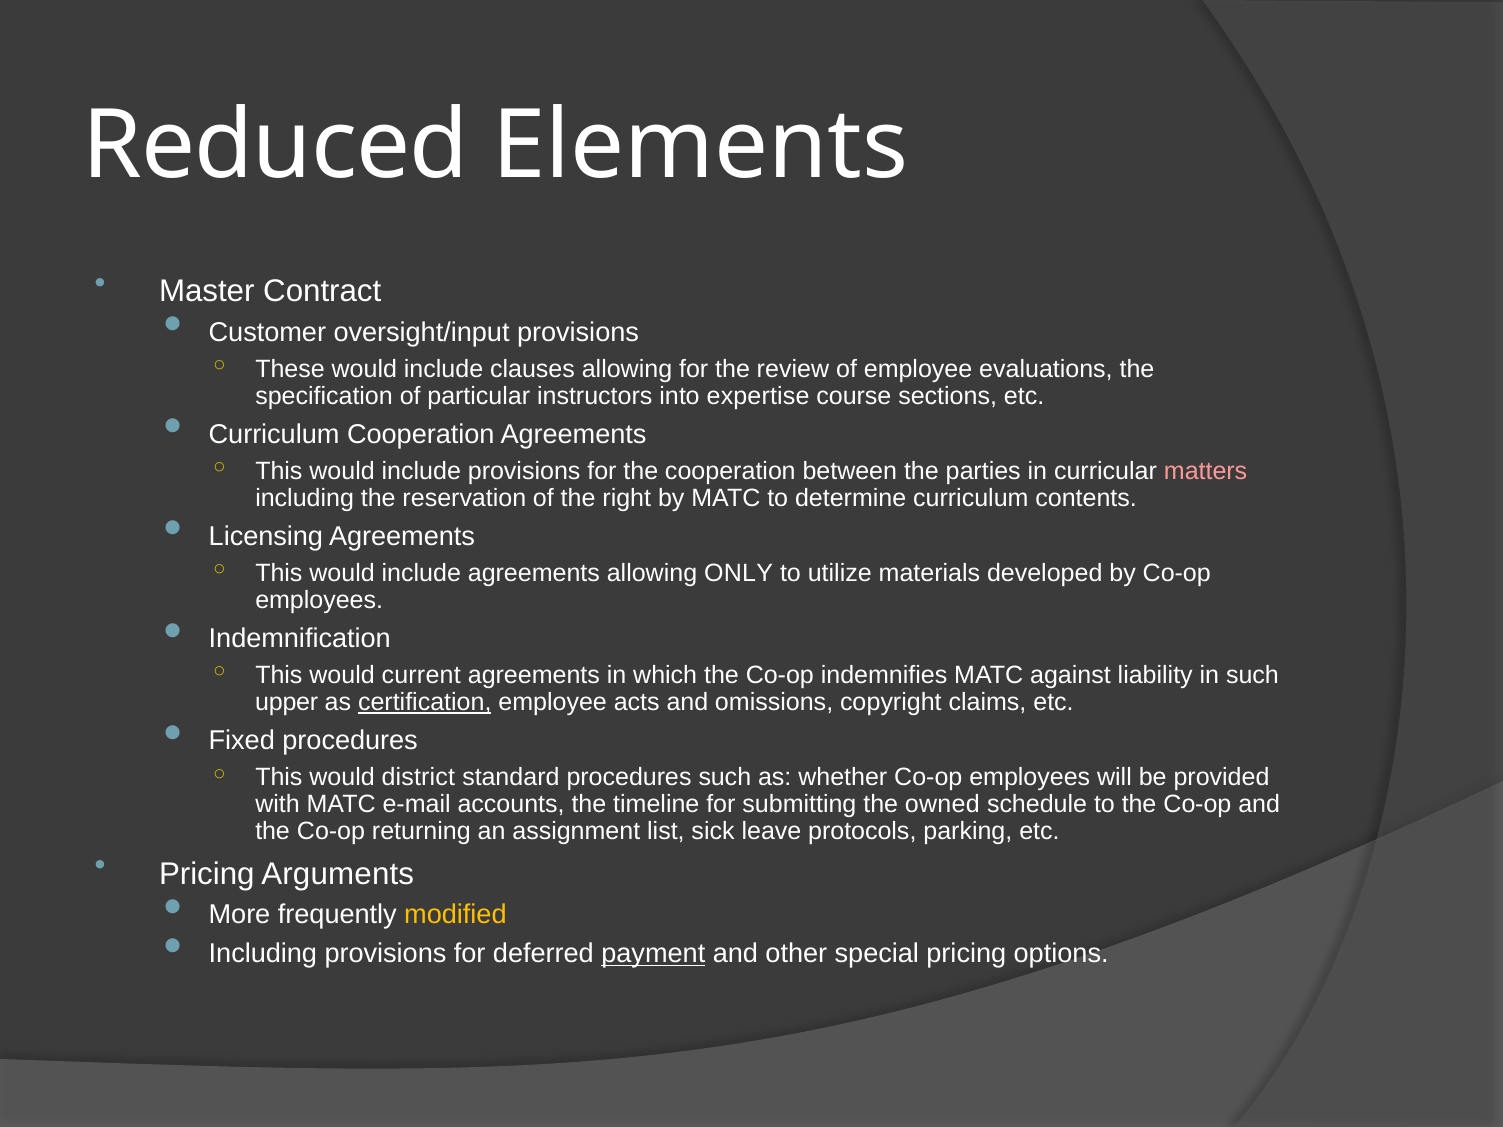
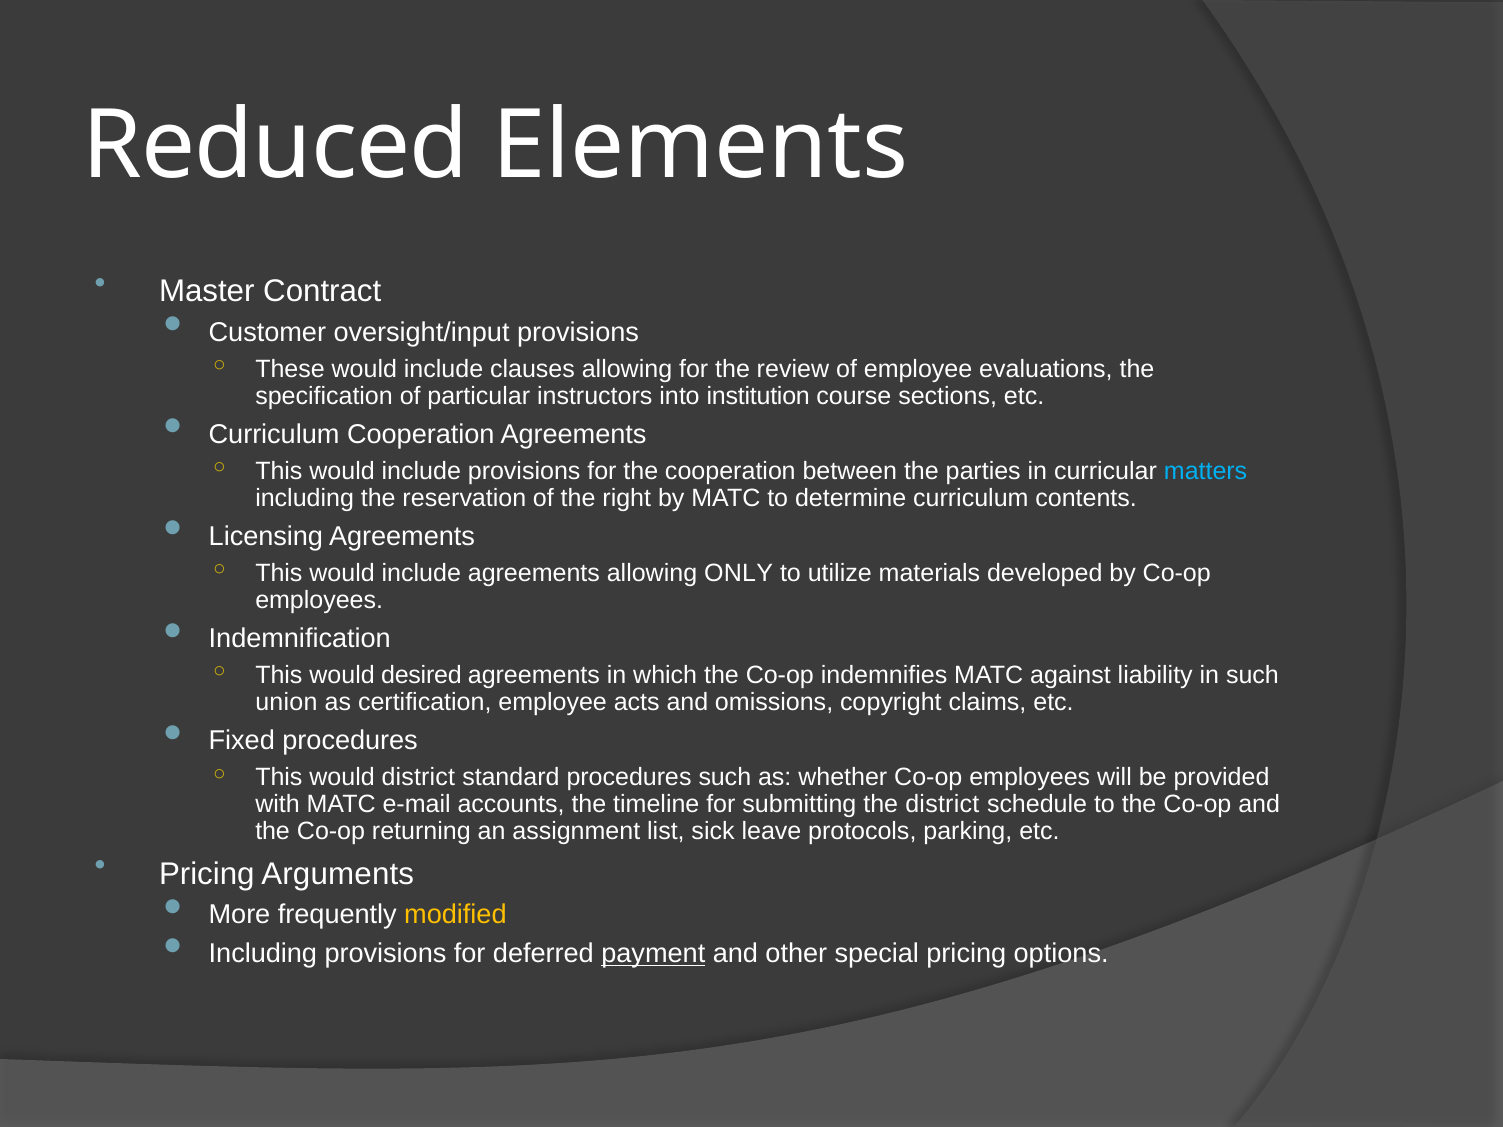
expertise: expertise -> institution
matters colour: pink -> light blue
current: current -> desired
upper: upper -> union
certification underline: present -> none
the owned: owned -> district
